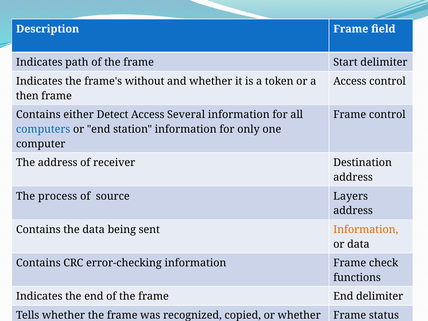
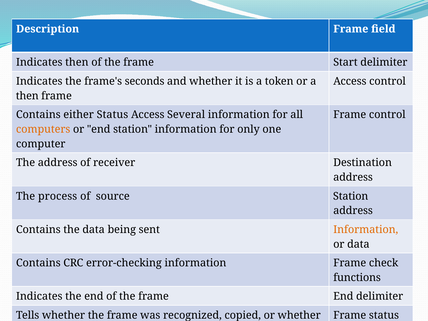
Indicates path: path -> then
without: without -> seconds
either Detect: Detect -> Status
computers colour: blue -> orange
source Layers: Layers -> Station
